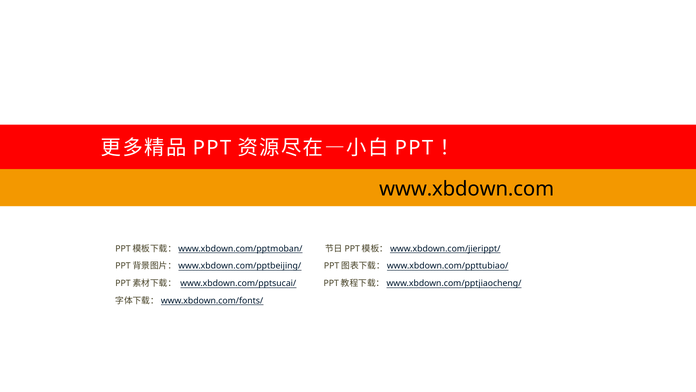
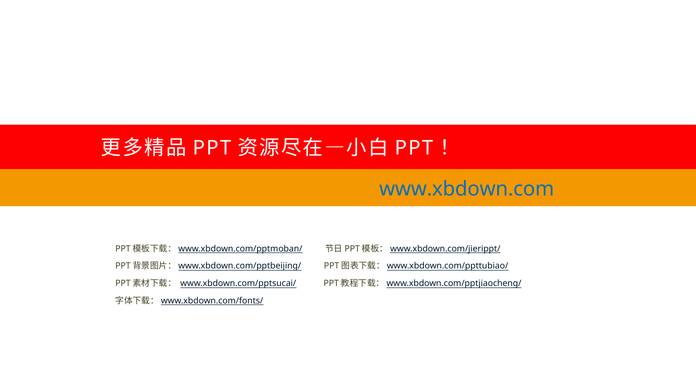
www.xbdown.com colour: black -> blue
